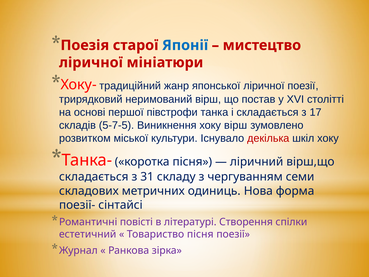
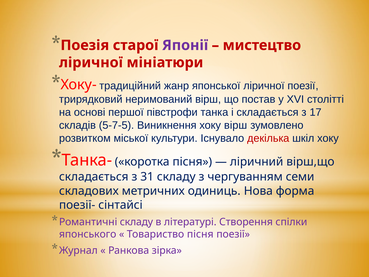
Японії colour: blue -> purple
Романтичні повісті: повісті -> складу
естетичний: естетичний -> японського
